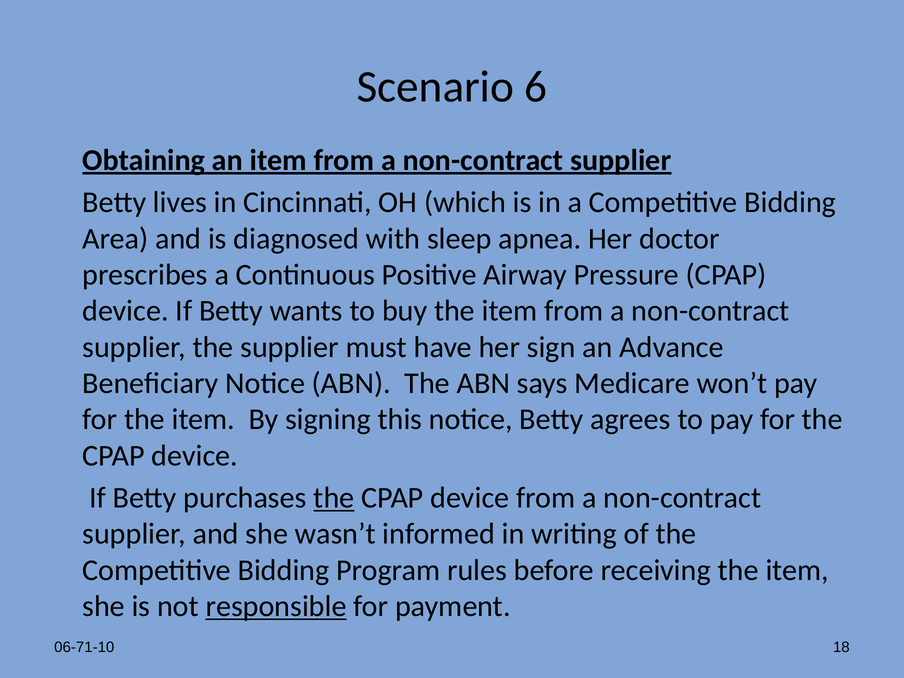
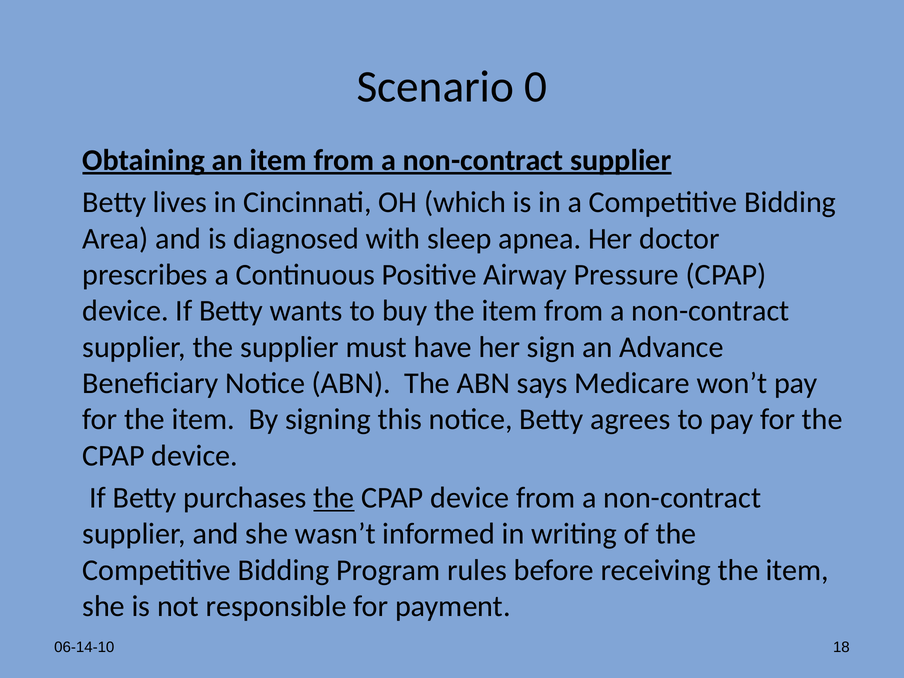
6: 6 -> 0
responsible underline: present -> none
06-71-10: 06-71-10 -> 06-14-10
